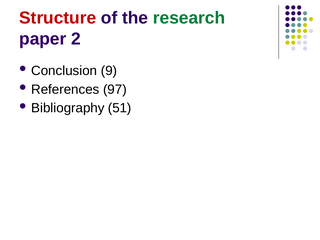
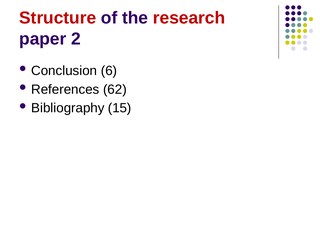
research colour: green -> red
9: 9 -> 6
97: 97 -> 62
51: 51 -> 15
